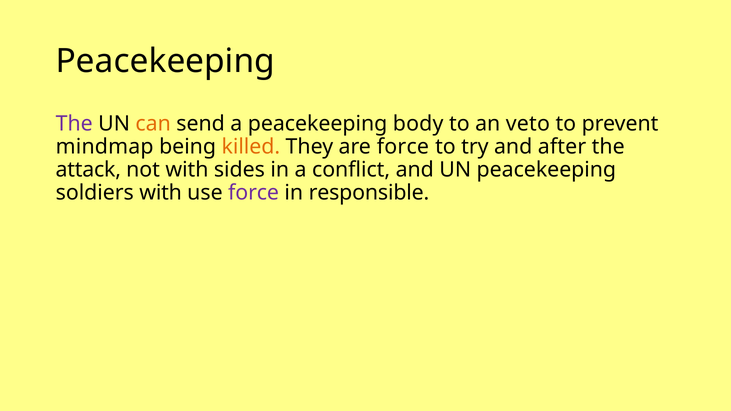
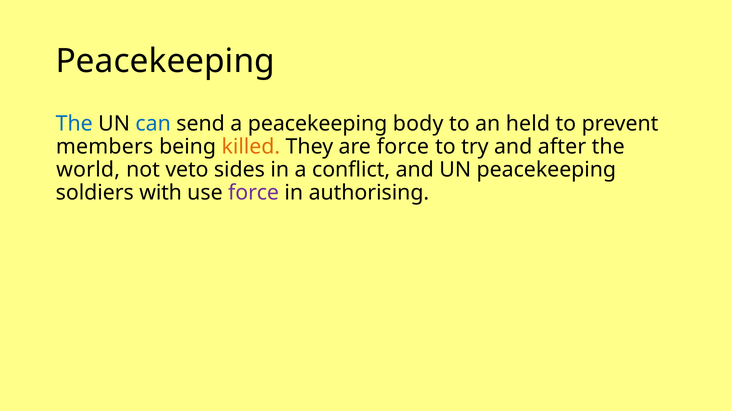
The at (74, 124) colour: purple -> blue
can colour: orange -> blue
veto: veto -> held
mindmap: mindmap -> members
attack: attack -> world
not with: with -> veto
responsible: responsible -> authorising
